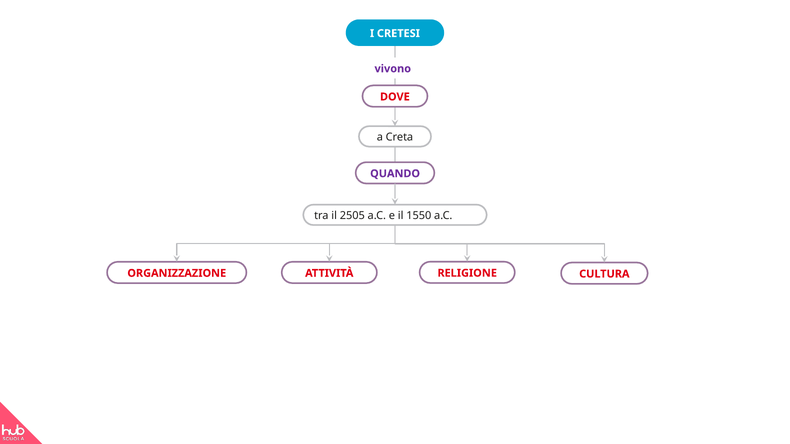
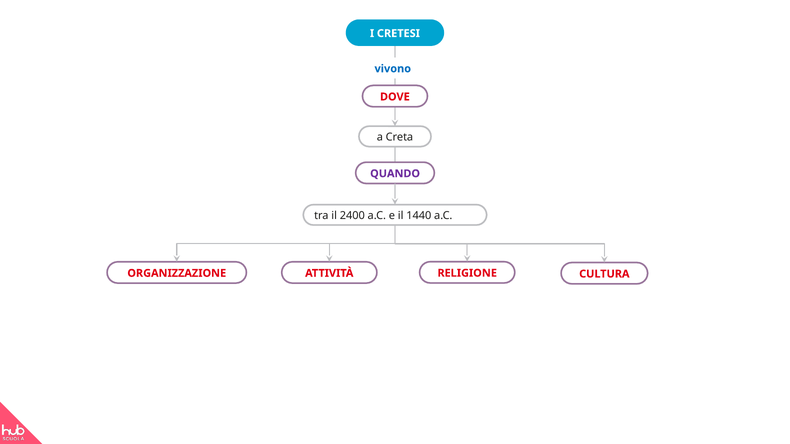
vivono colour: purple -> blue
2505: 2505 -> 2400
1550: 1550 -> 1440
